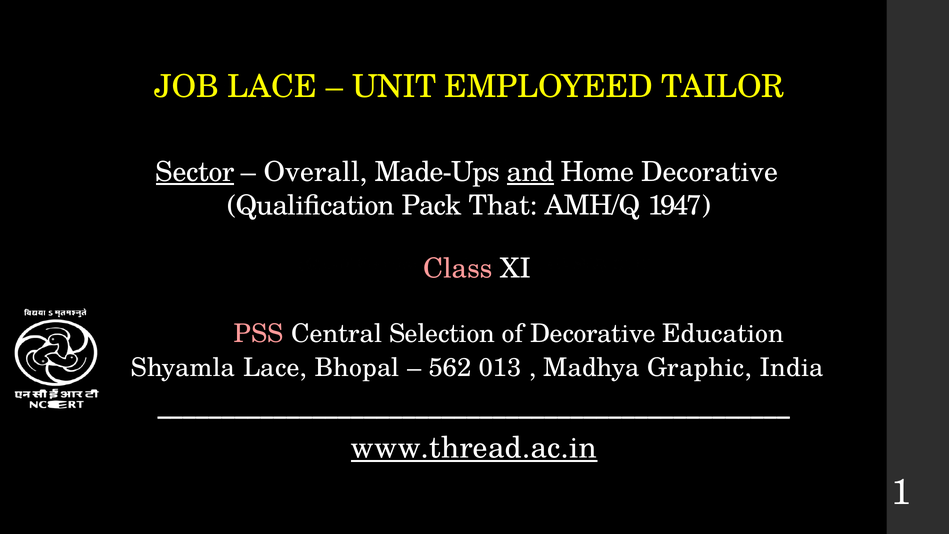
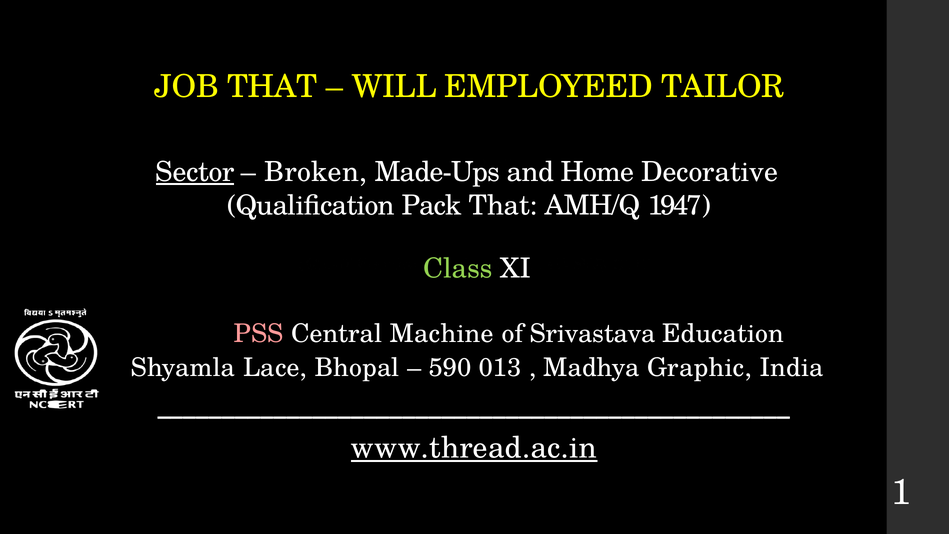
JOB LACE: LACE -> THAT
UNIT: UNIT -> WILL
Overall: Overall -> Broken
and underline: present -> none
Class colour: pink -> light green
Selection: Selection -> Machine
of Decorative: Decorative -> Srivastava
562: 562 -> 590
